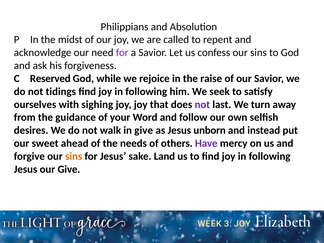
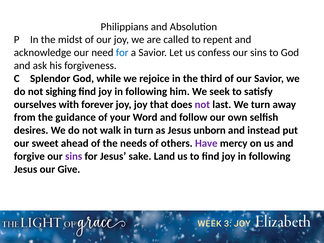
for at (122, 53) colour: purple -> blue
Reserved: Reserved -> Splendor
raise: raise -> third
tidings: tidings -> sighing
sighing: sighing -> forever
in give: give -> turn
sins at (74, 156) colour: orange -> purple
